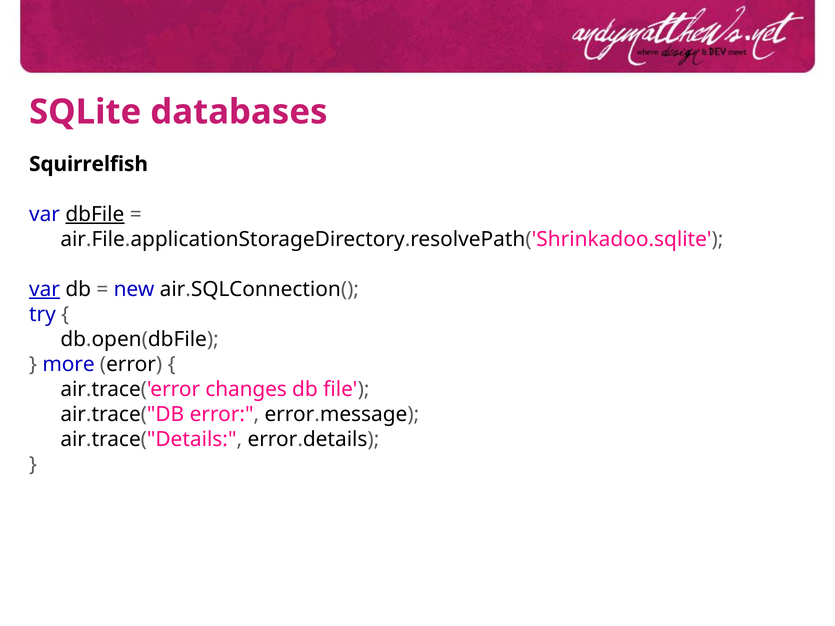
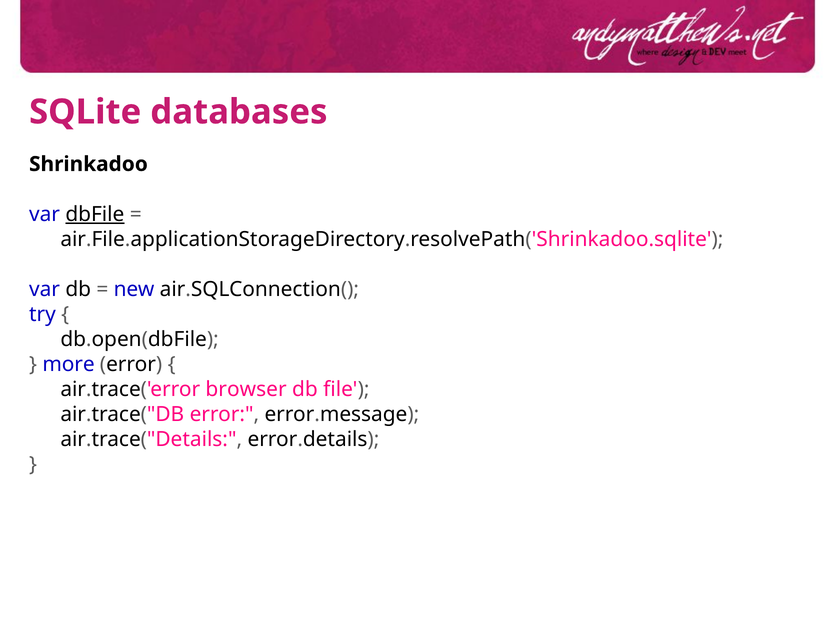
Squirrelfish: Squirrelfish -> Shrinkadoo
var at (45, 289) underline: present -> none
changes: changes -> browser
